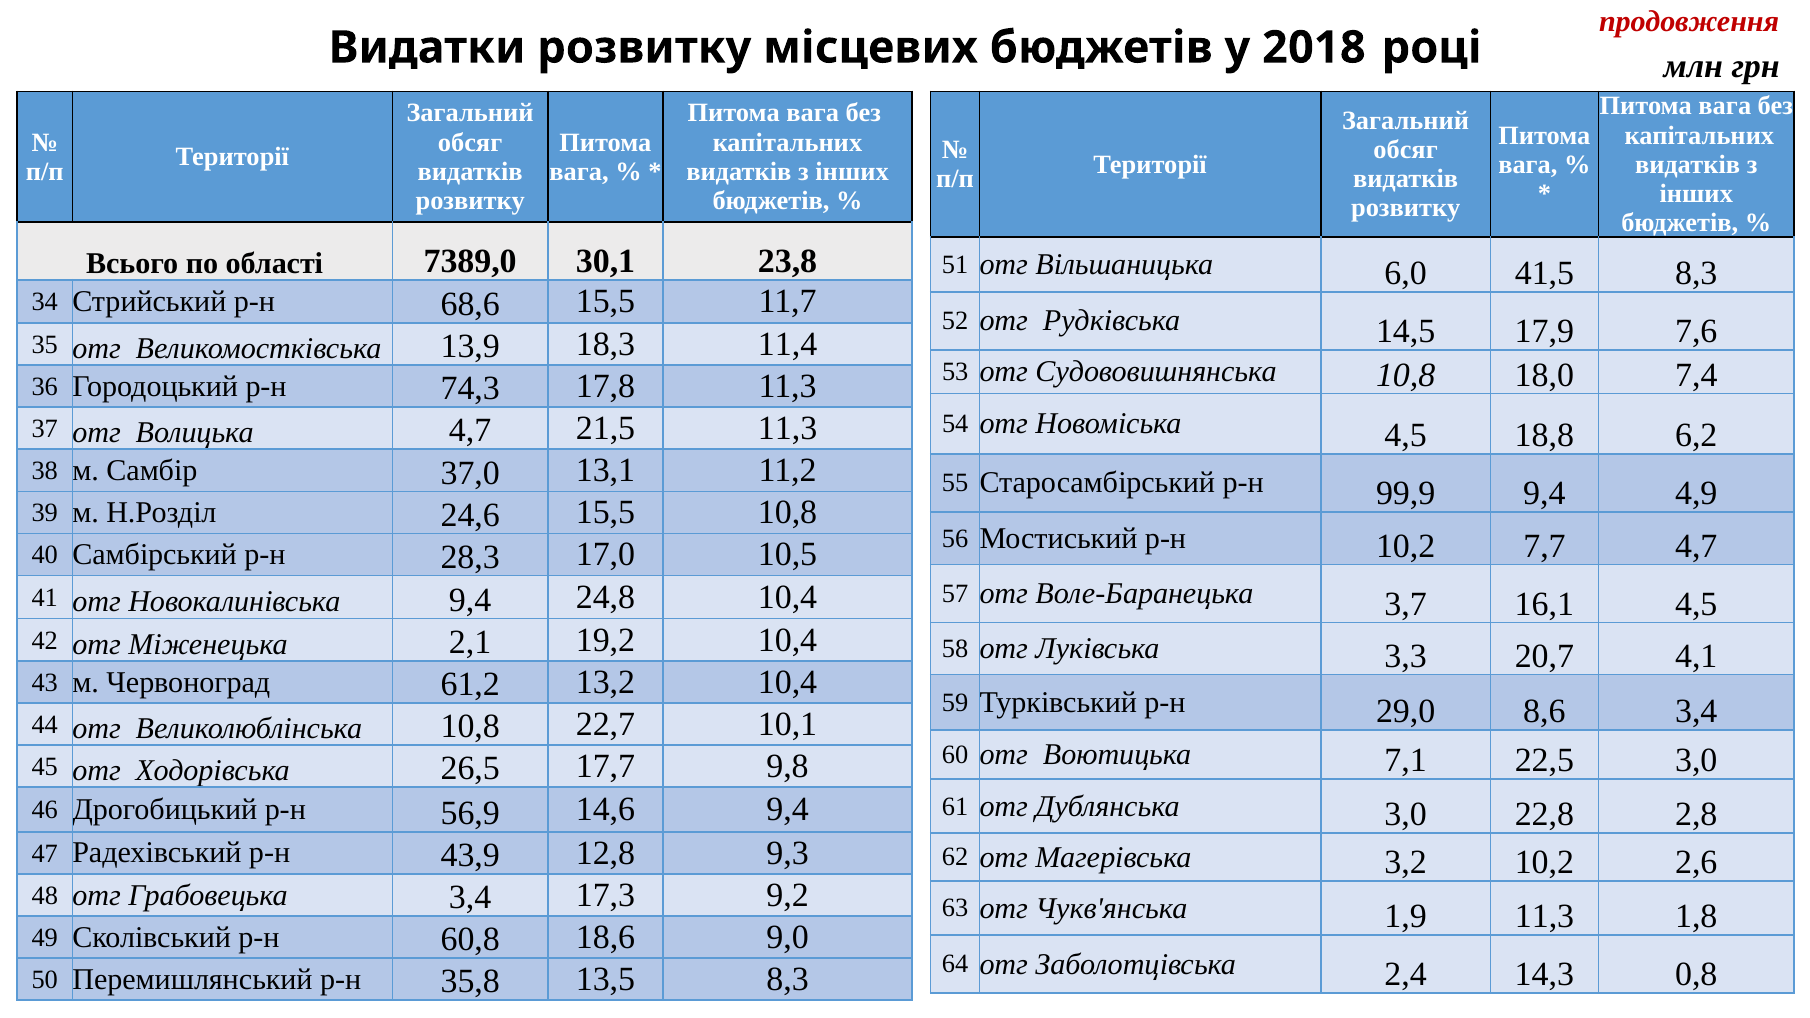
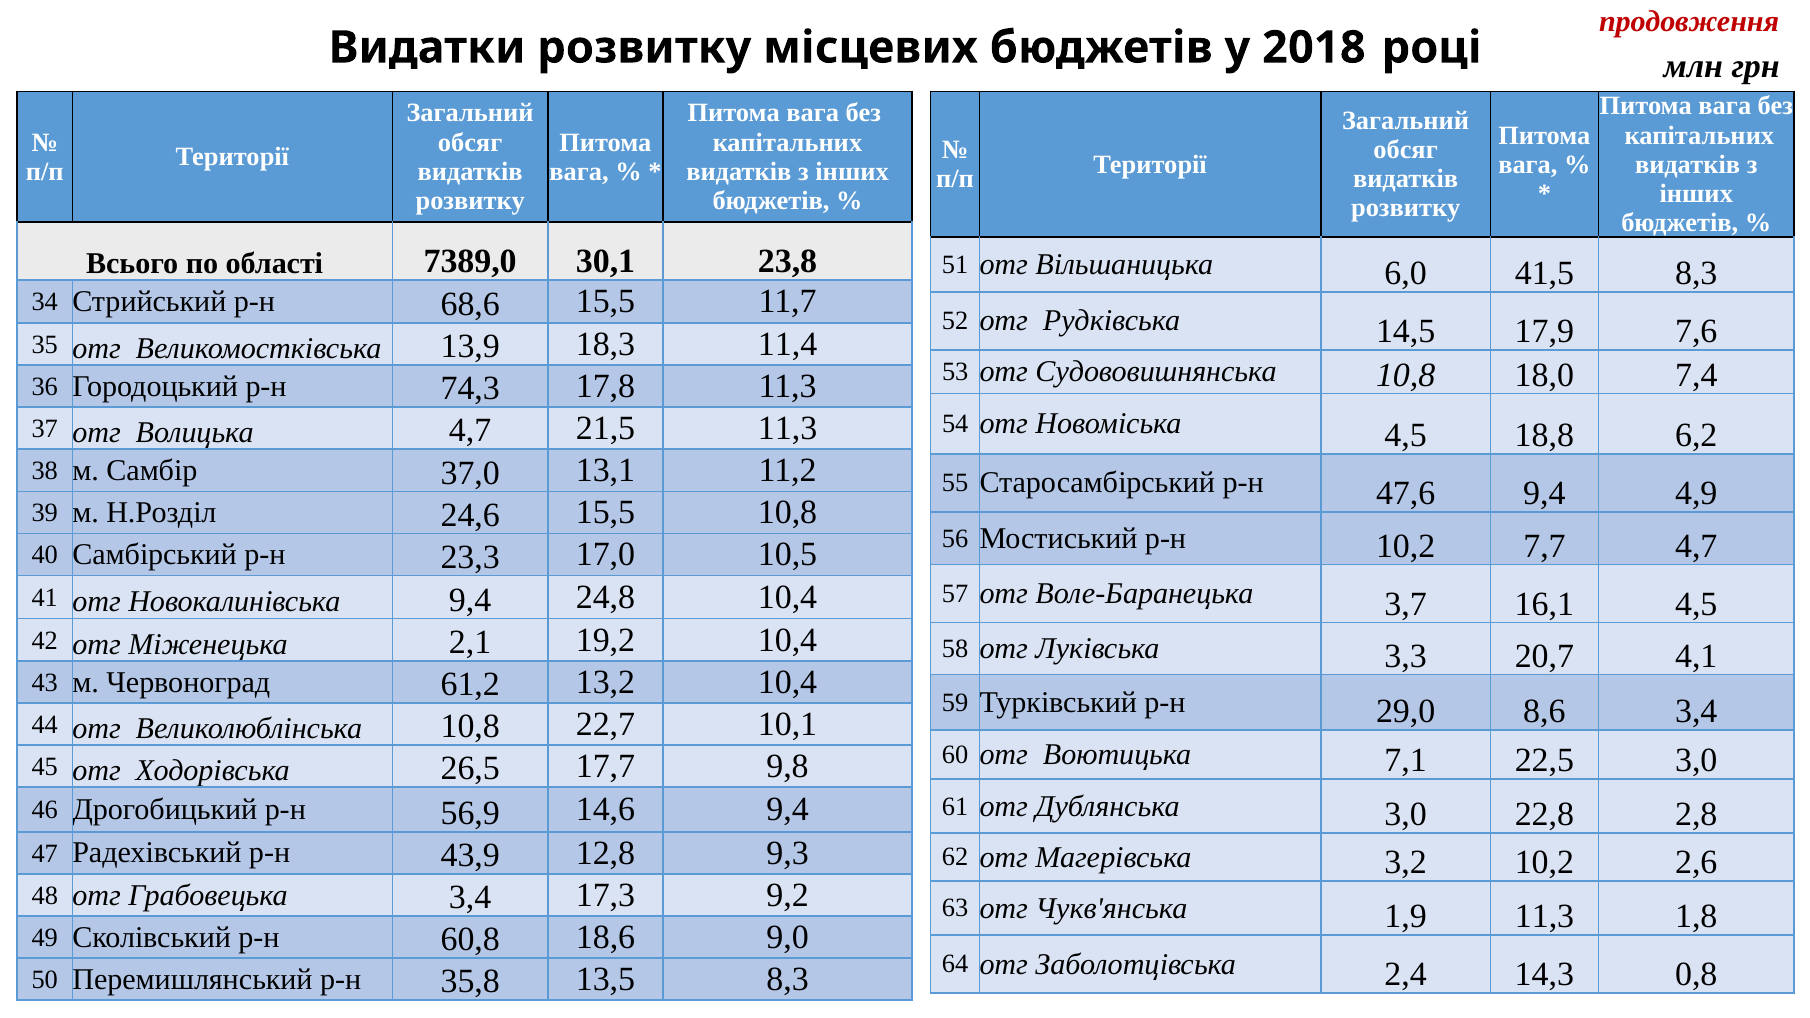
99,9: 99,9 -> 47,6
28,3: 28,3 -> 23,3
